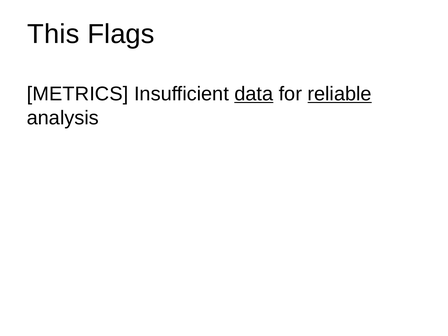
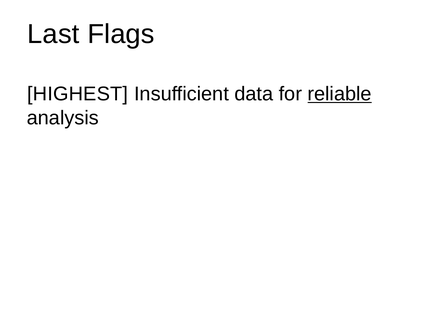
This: This -> Last
METRICS: METRICS -> HIGHEST
data underline: present -> none
